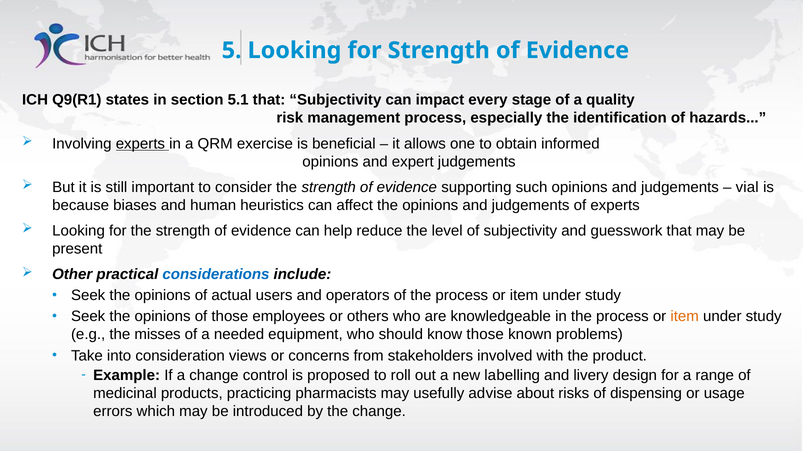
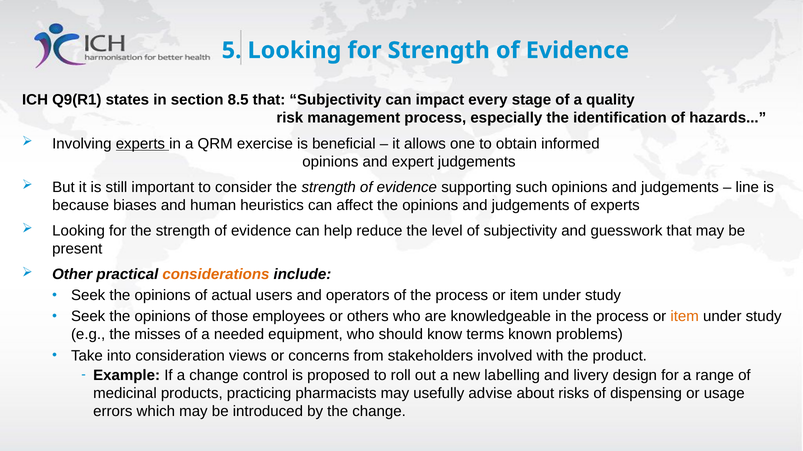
5.1: 5.1 -> 8.5
vial: vial -> line
considerations colour: blue -> orange
know those: those -> terms
